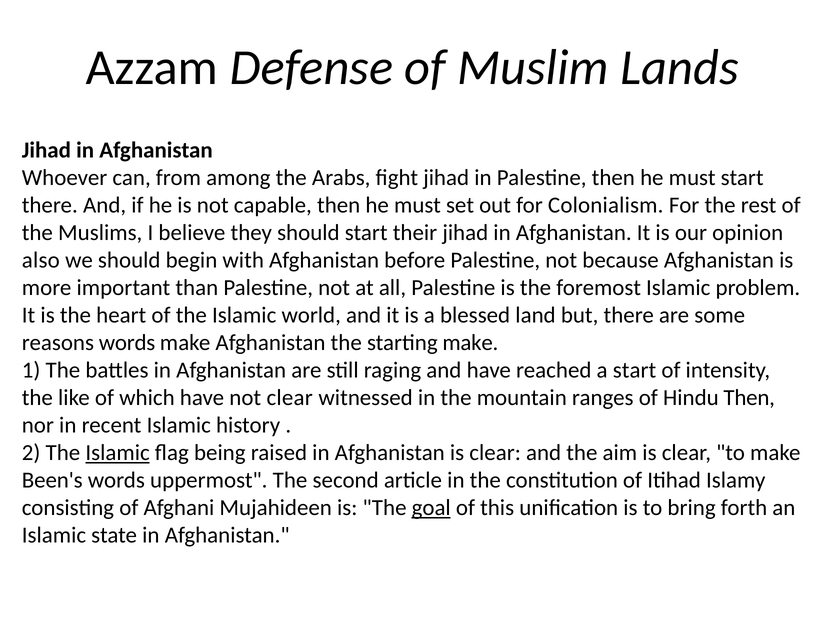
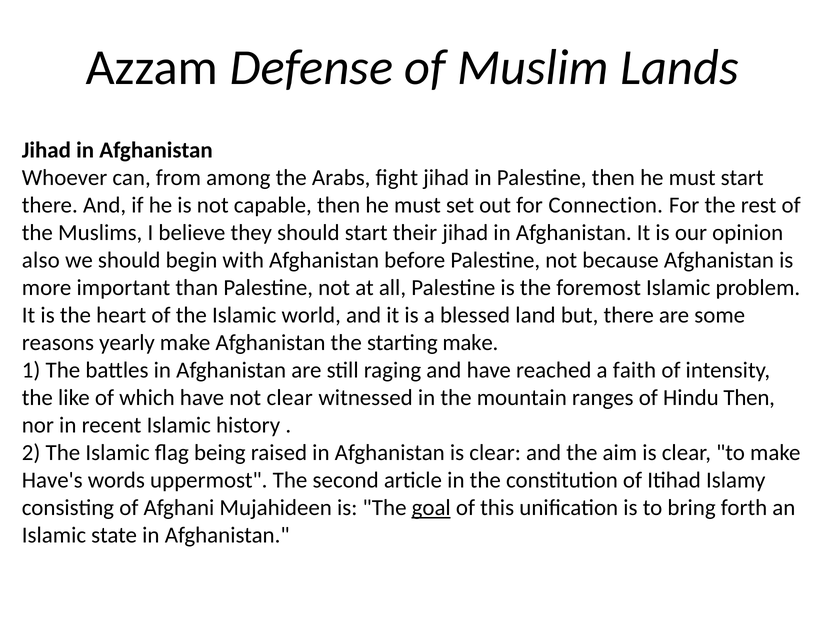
Colonialism: Colonialism -> Connection
reasons words: words -> yearly
a start: start -> faith
Islamic at (118, 453) underline: present -> none
Been's: Been's -> Have's
